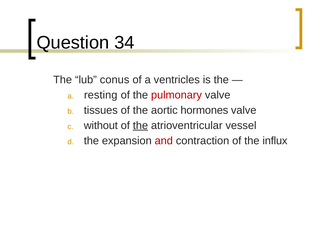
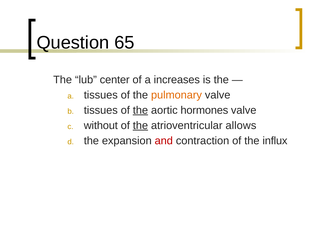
34: 34 -> 65
conus: conus -> center
ventricles: ventricles -> increases
a resting: resting -> tissues
pulmonary colour: red -> orange
the at (140, 110) underline: none -> present
vessel: vessel -> allows
